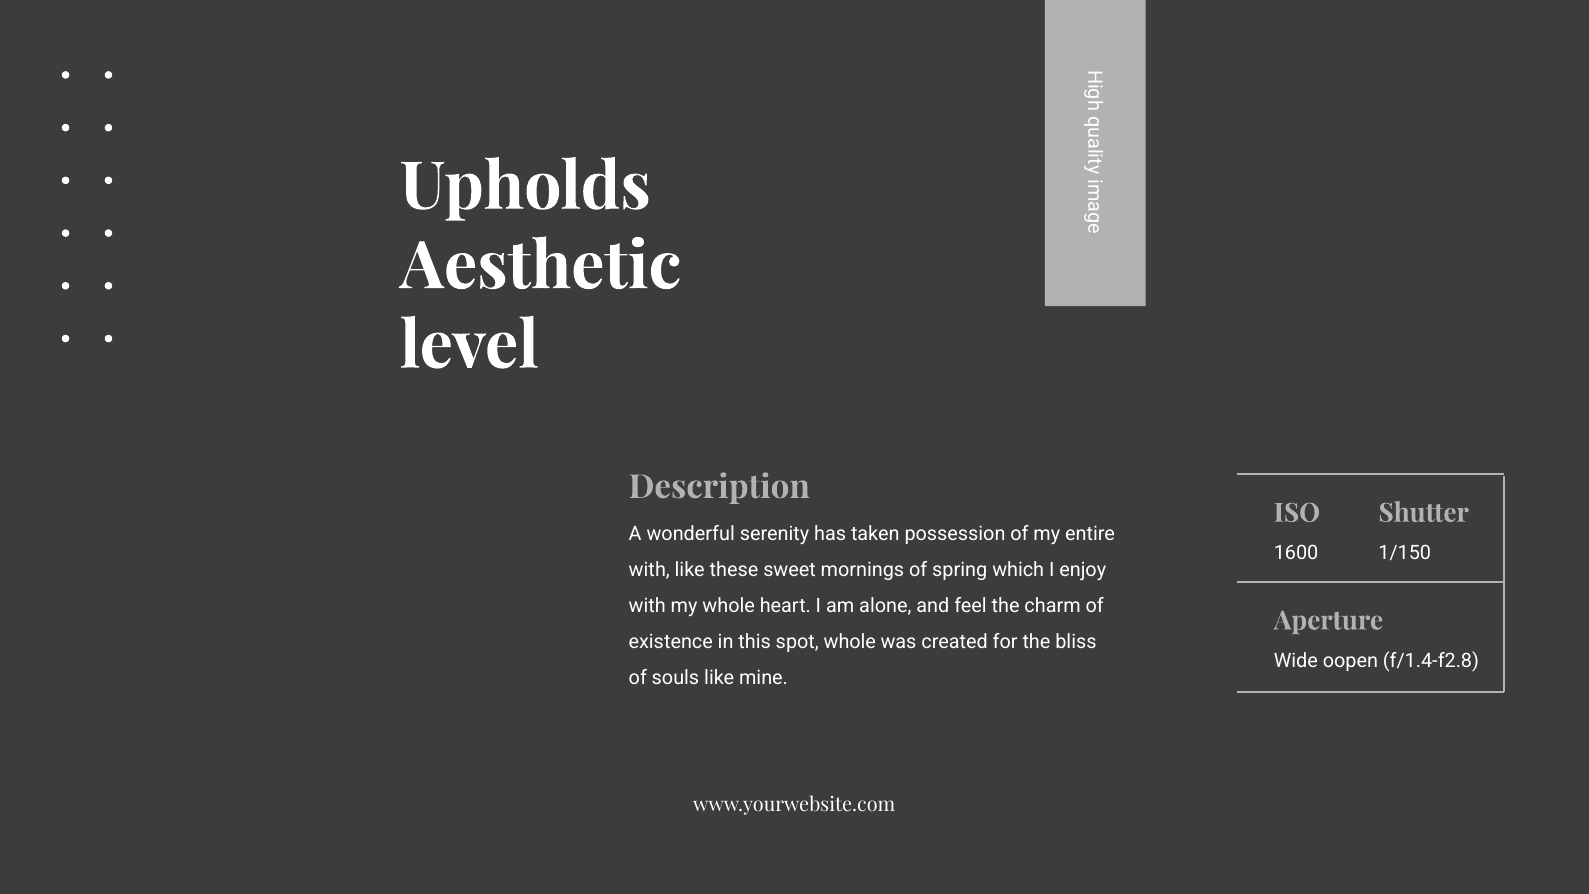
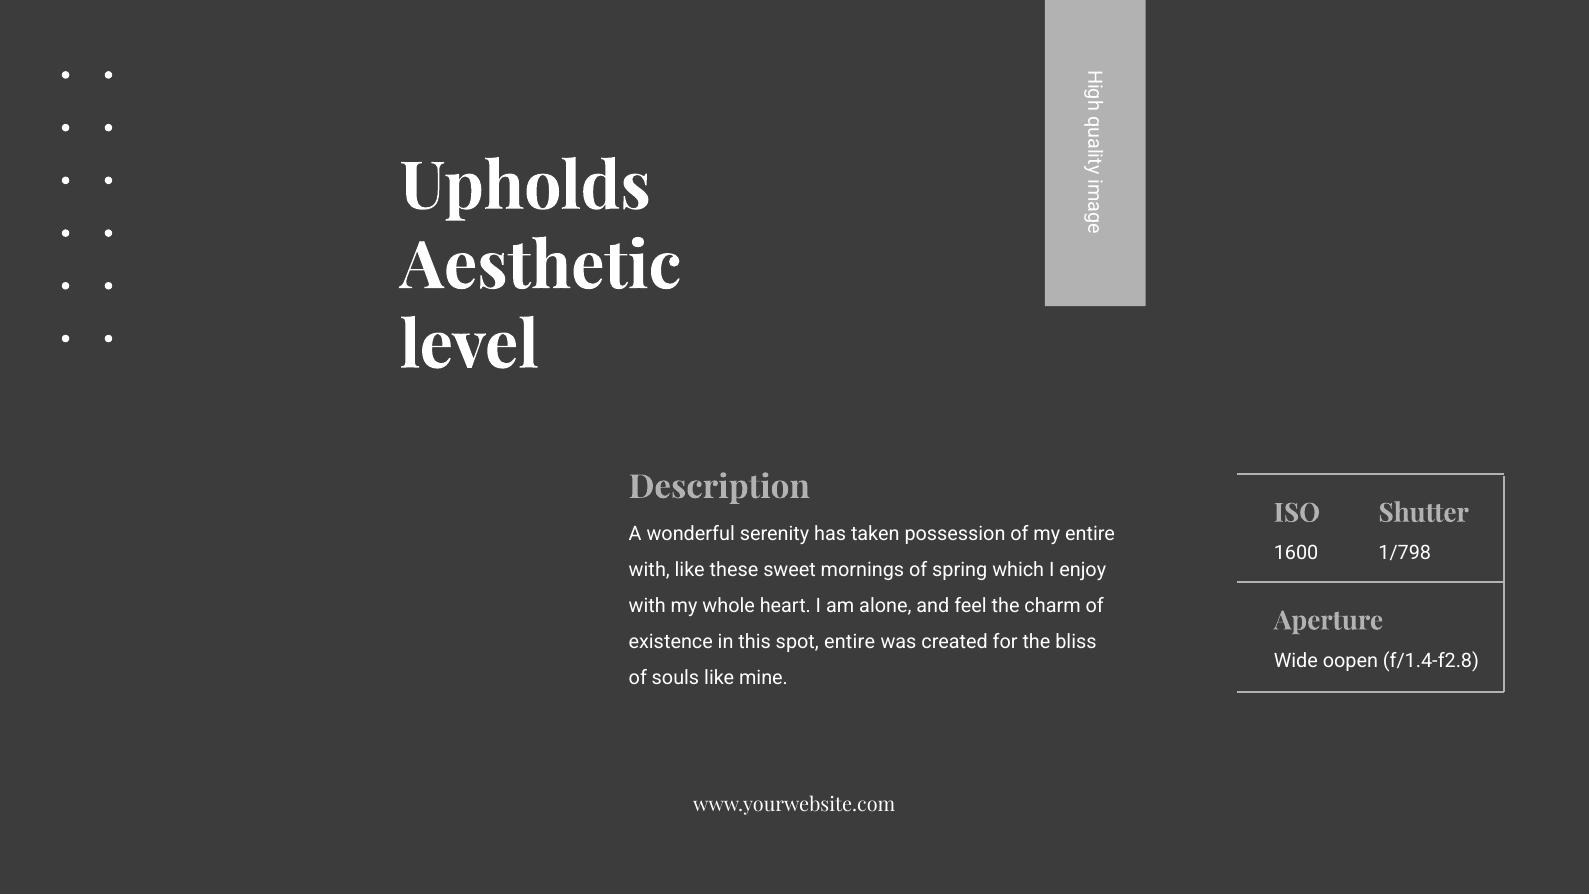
1/150: 1/150 -> 1/798
spot whole: whole -> entire
